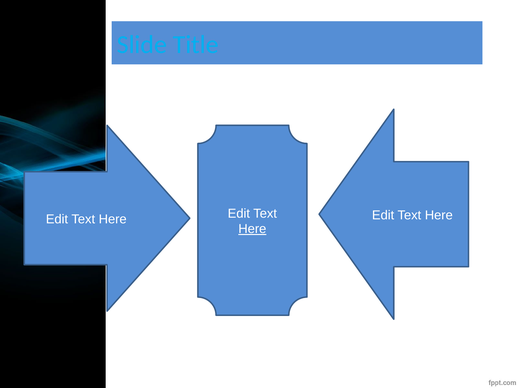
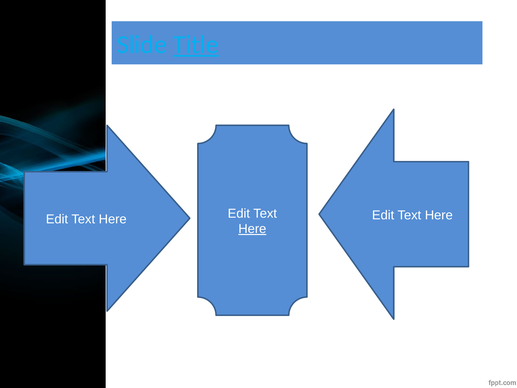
Title underline: none -> present
